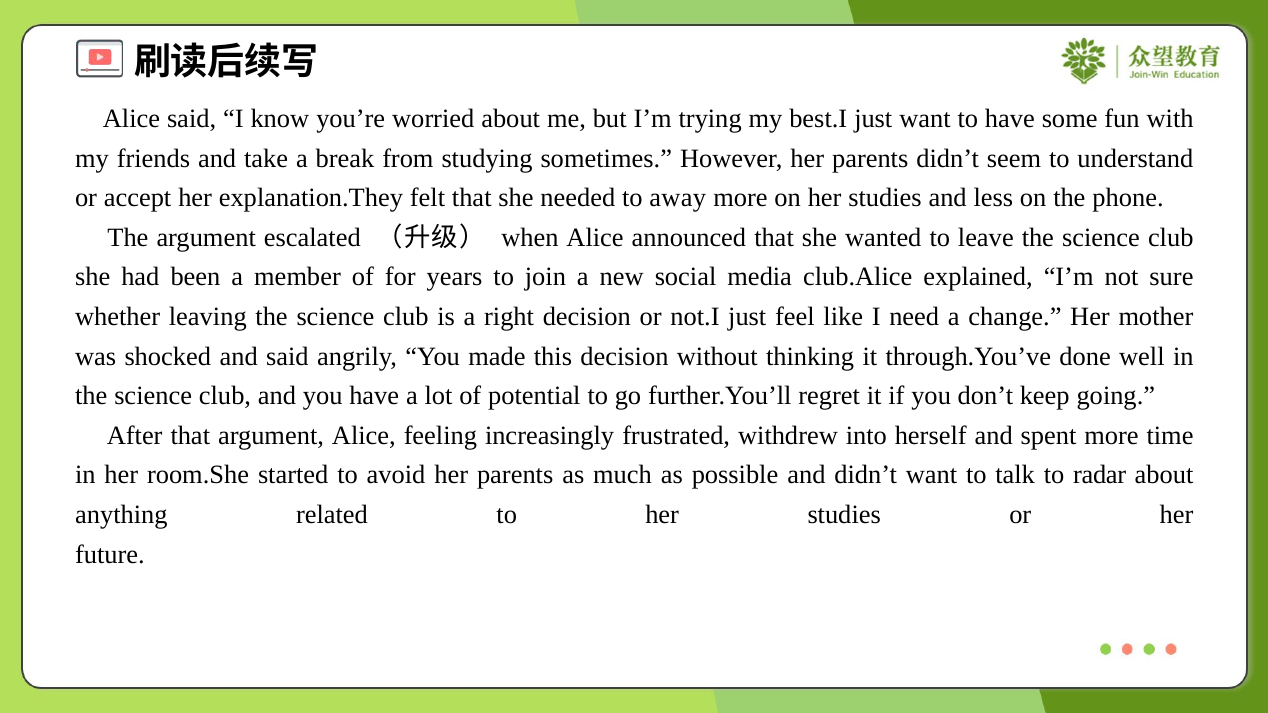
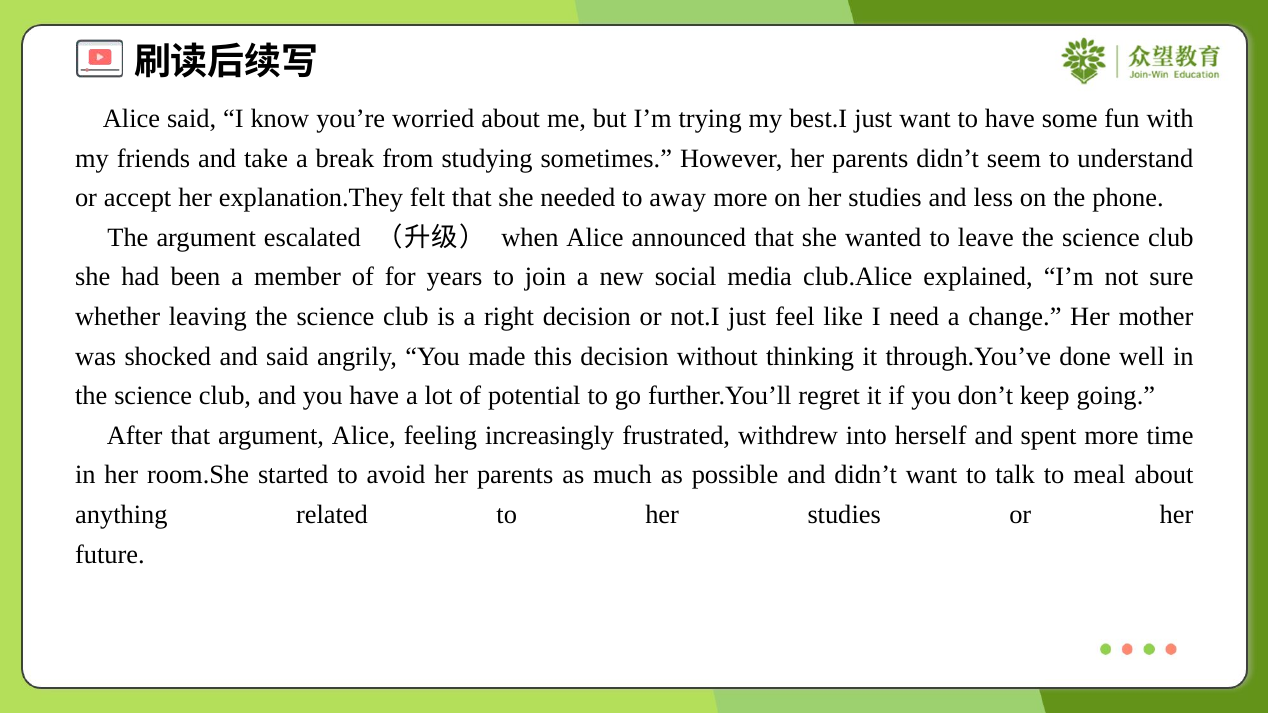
radar: radar -> meal
